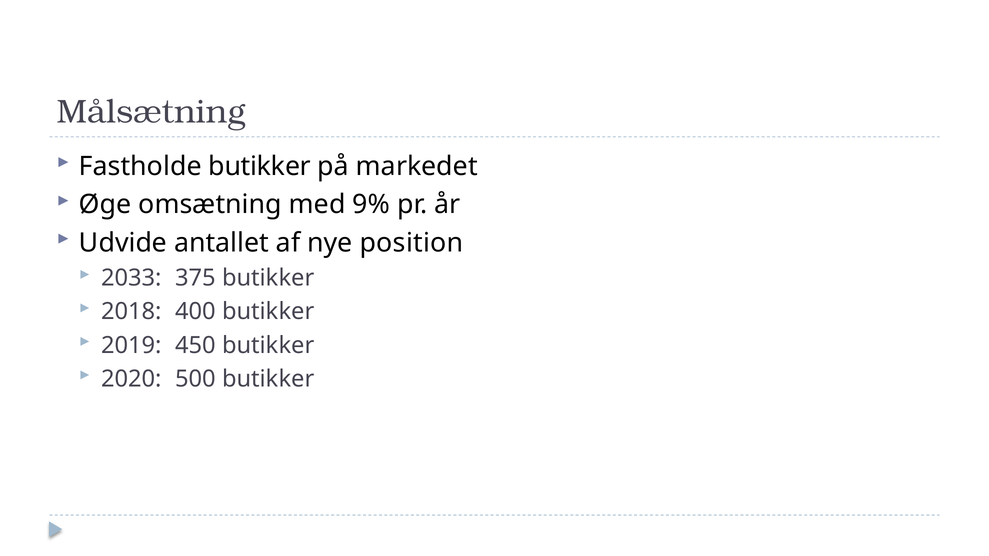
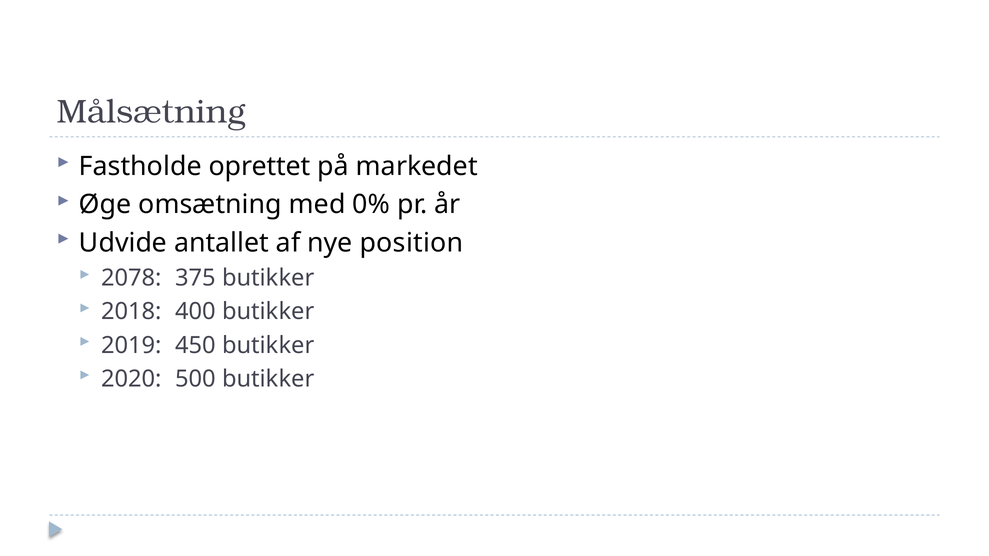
Fastholde butikker: butikker -> oprettet
9%: 9% -> 0%
2033: 2033 -> 2078
